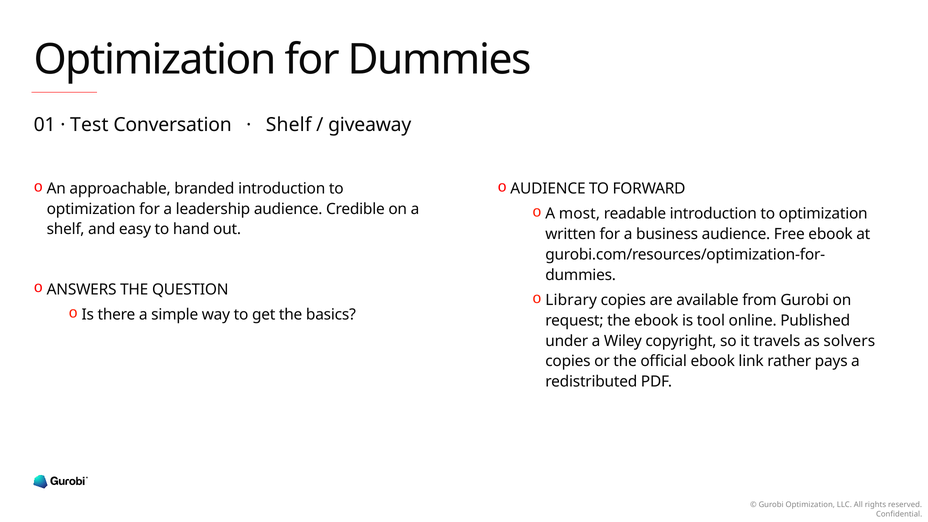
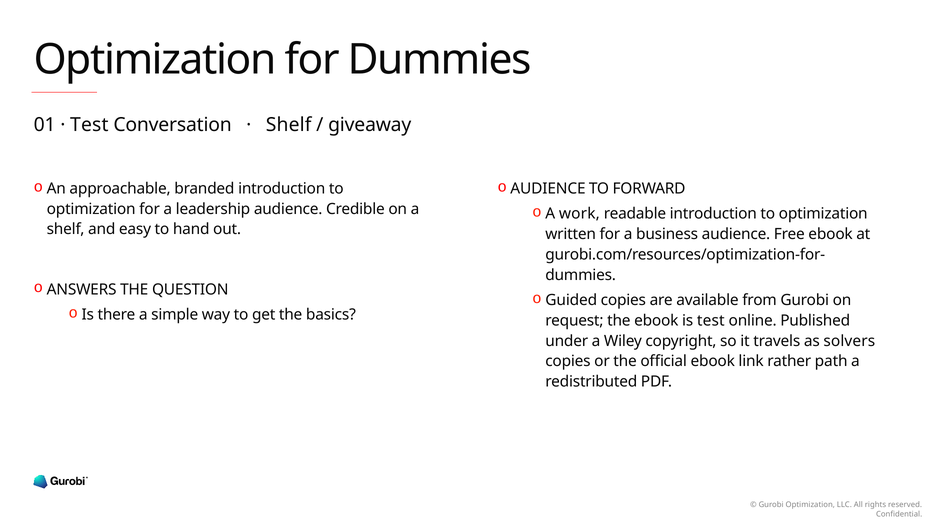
most: most -> work
Library: Library -> Guided
is tool: tool -> test
pays: pays -> path
